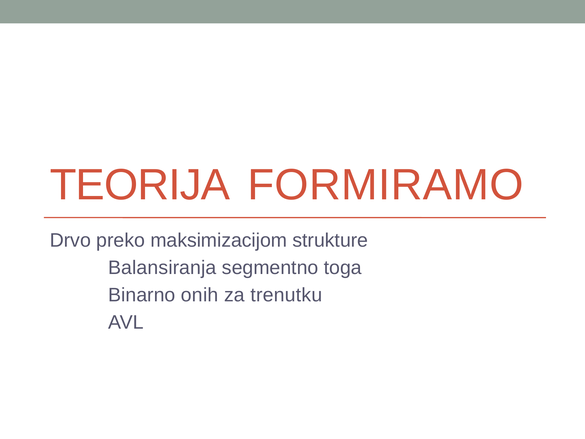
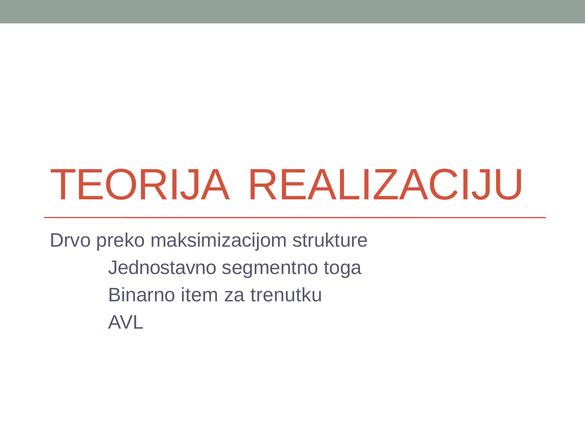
FORMIRAMO: FORMIRAMO -> REALIZACIJU
Balansiranja: Balansiranja -> Jednostavno
onih: onih -> item
